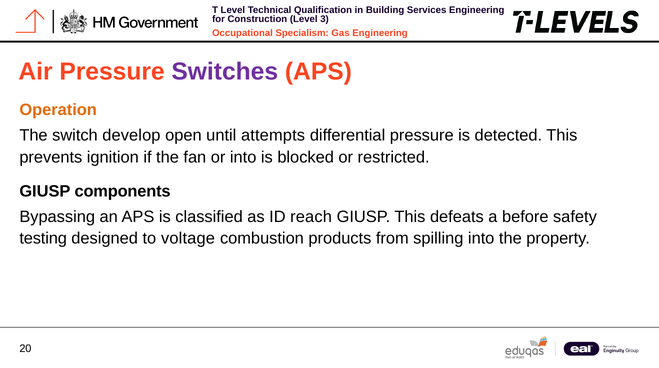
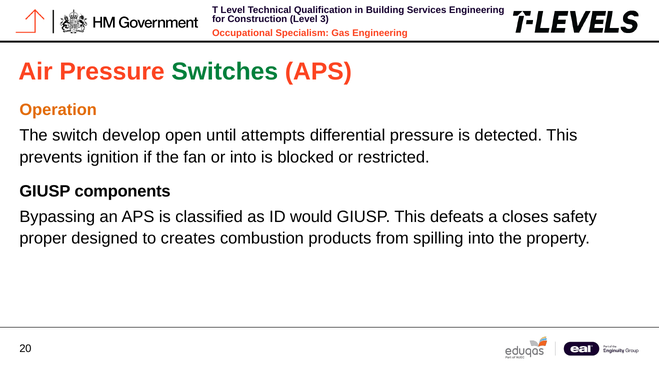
Switches colour: purple -> green
reach: reach -> would
before: before -> closes
testing: testing -> proper
voltage: voltage -> creates
